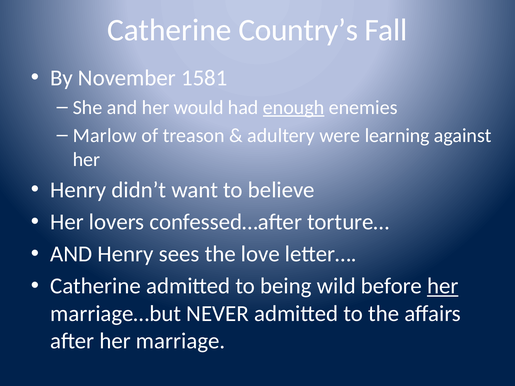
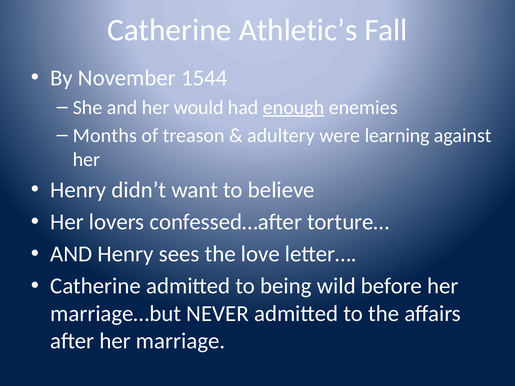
Country’s: Country’s -> Athletic’s
1581: 1581 -> 1544
Marlow: Marlow -> Months
her at (443, 286) underline: present -> none
